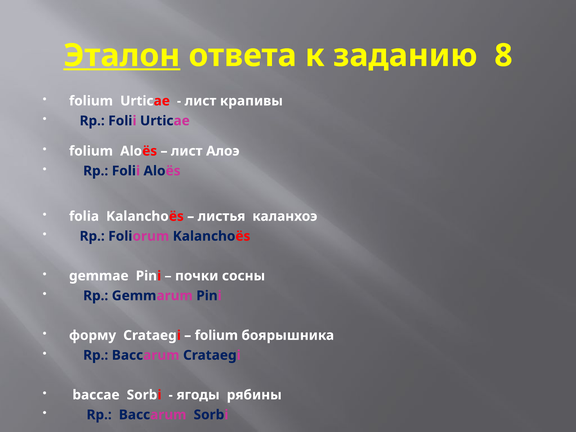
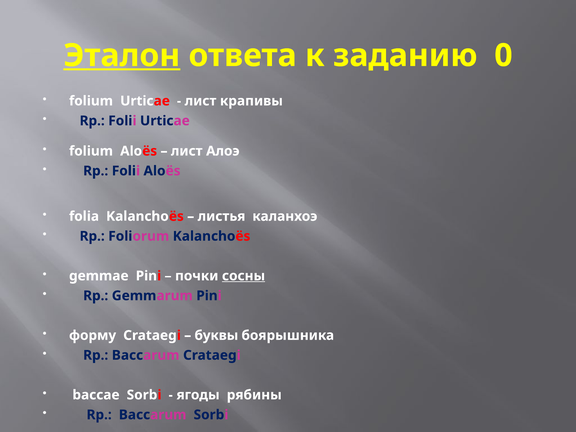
8: 8 -> 0
сосны underline: none -> present
folium at (216, 335): folium -> буквы
